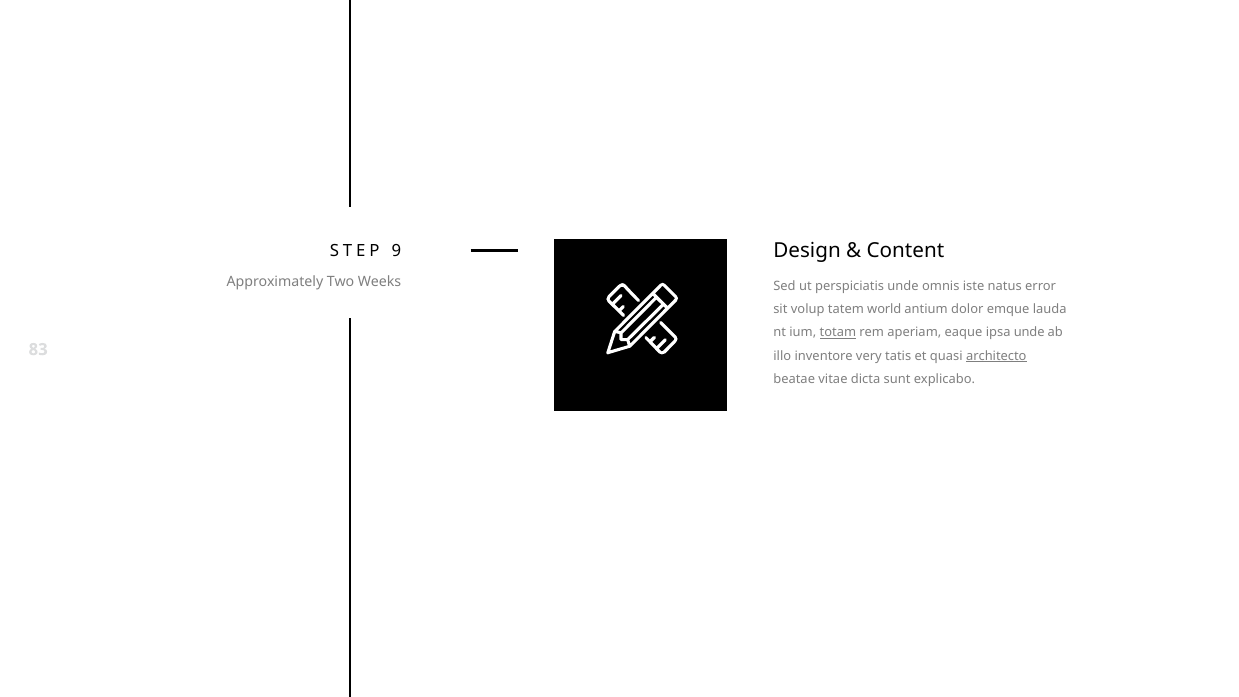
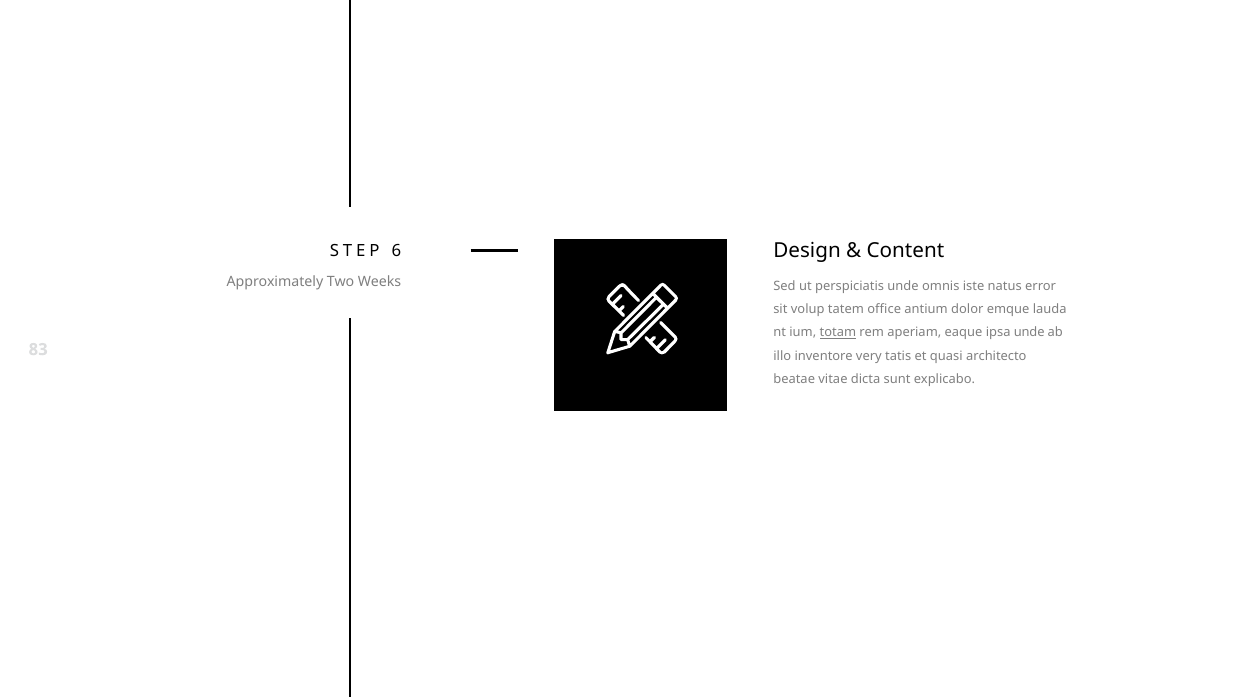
9: 9 -> 6
world: world -> office
architecto underline: present -> none
